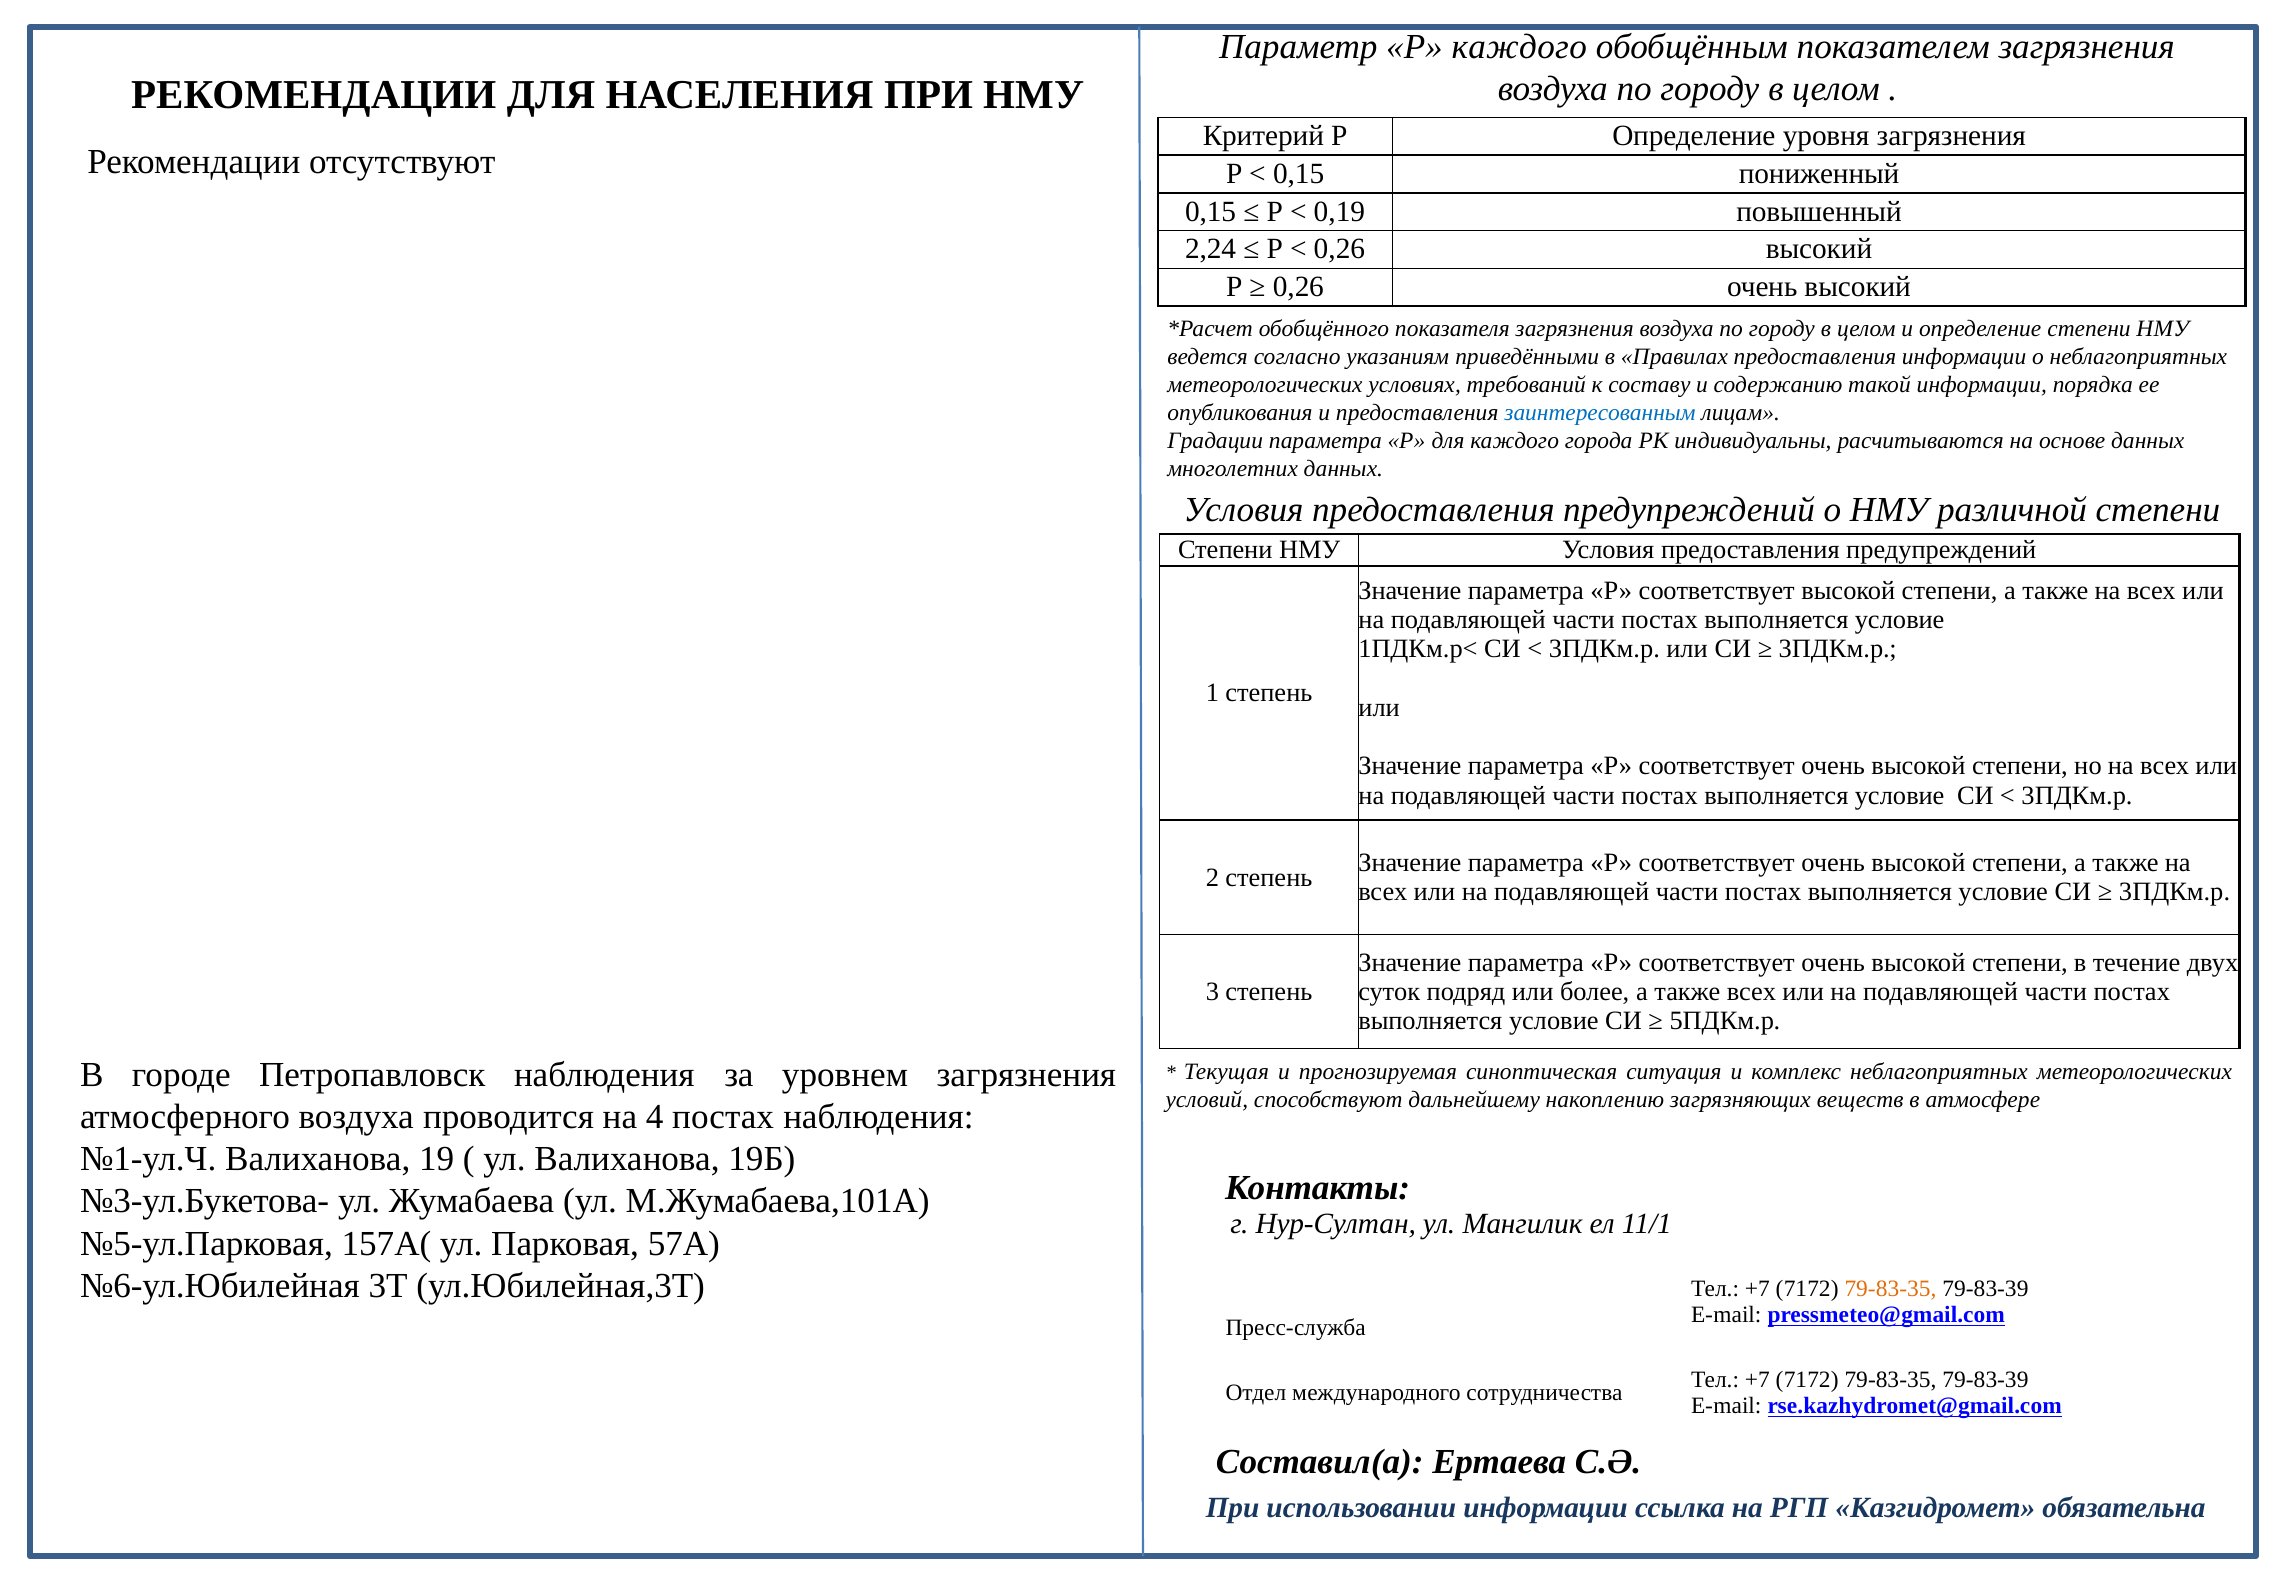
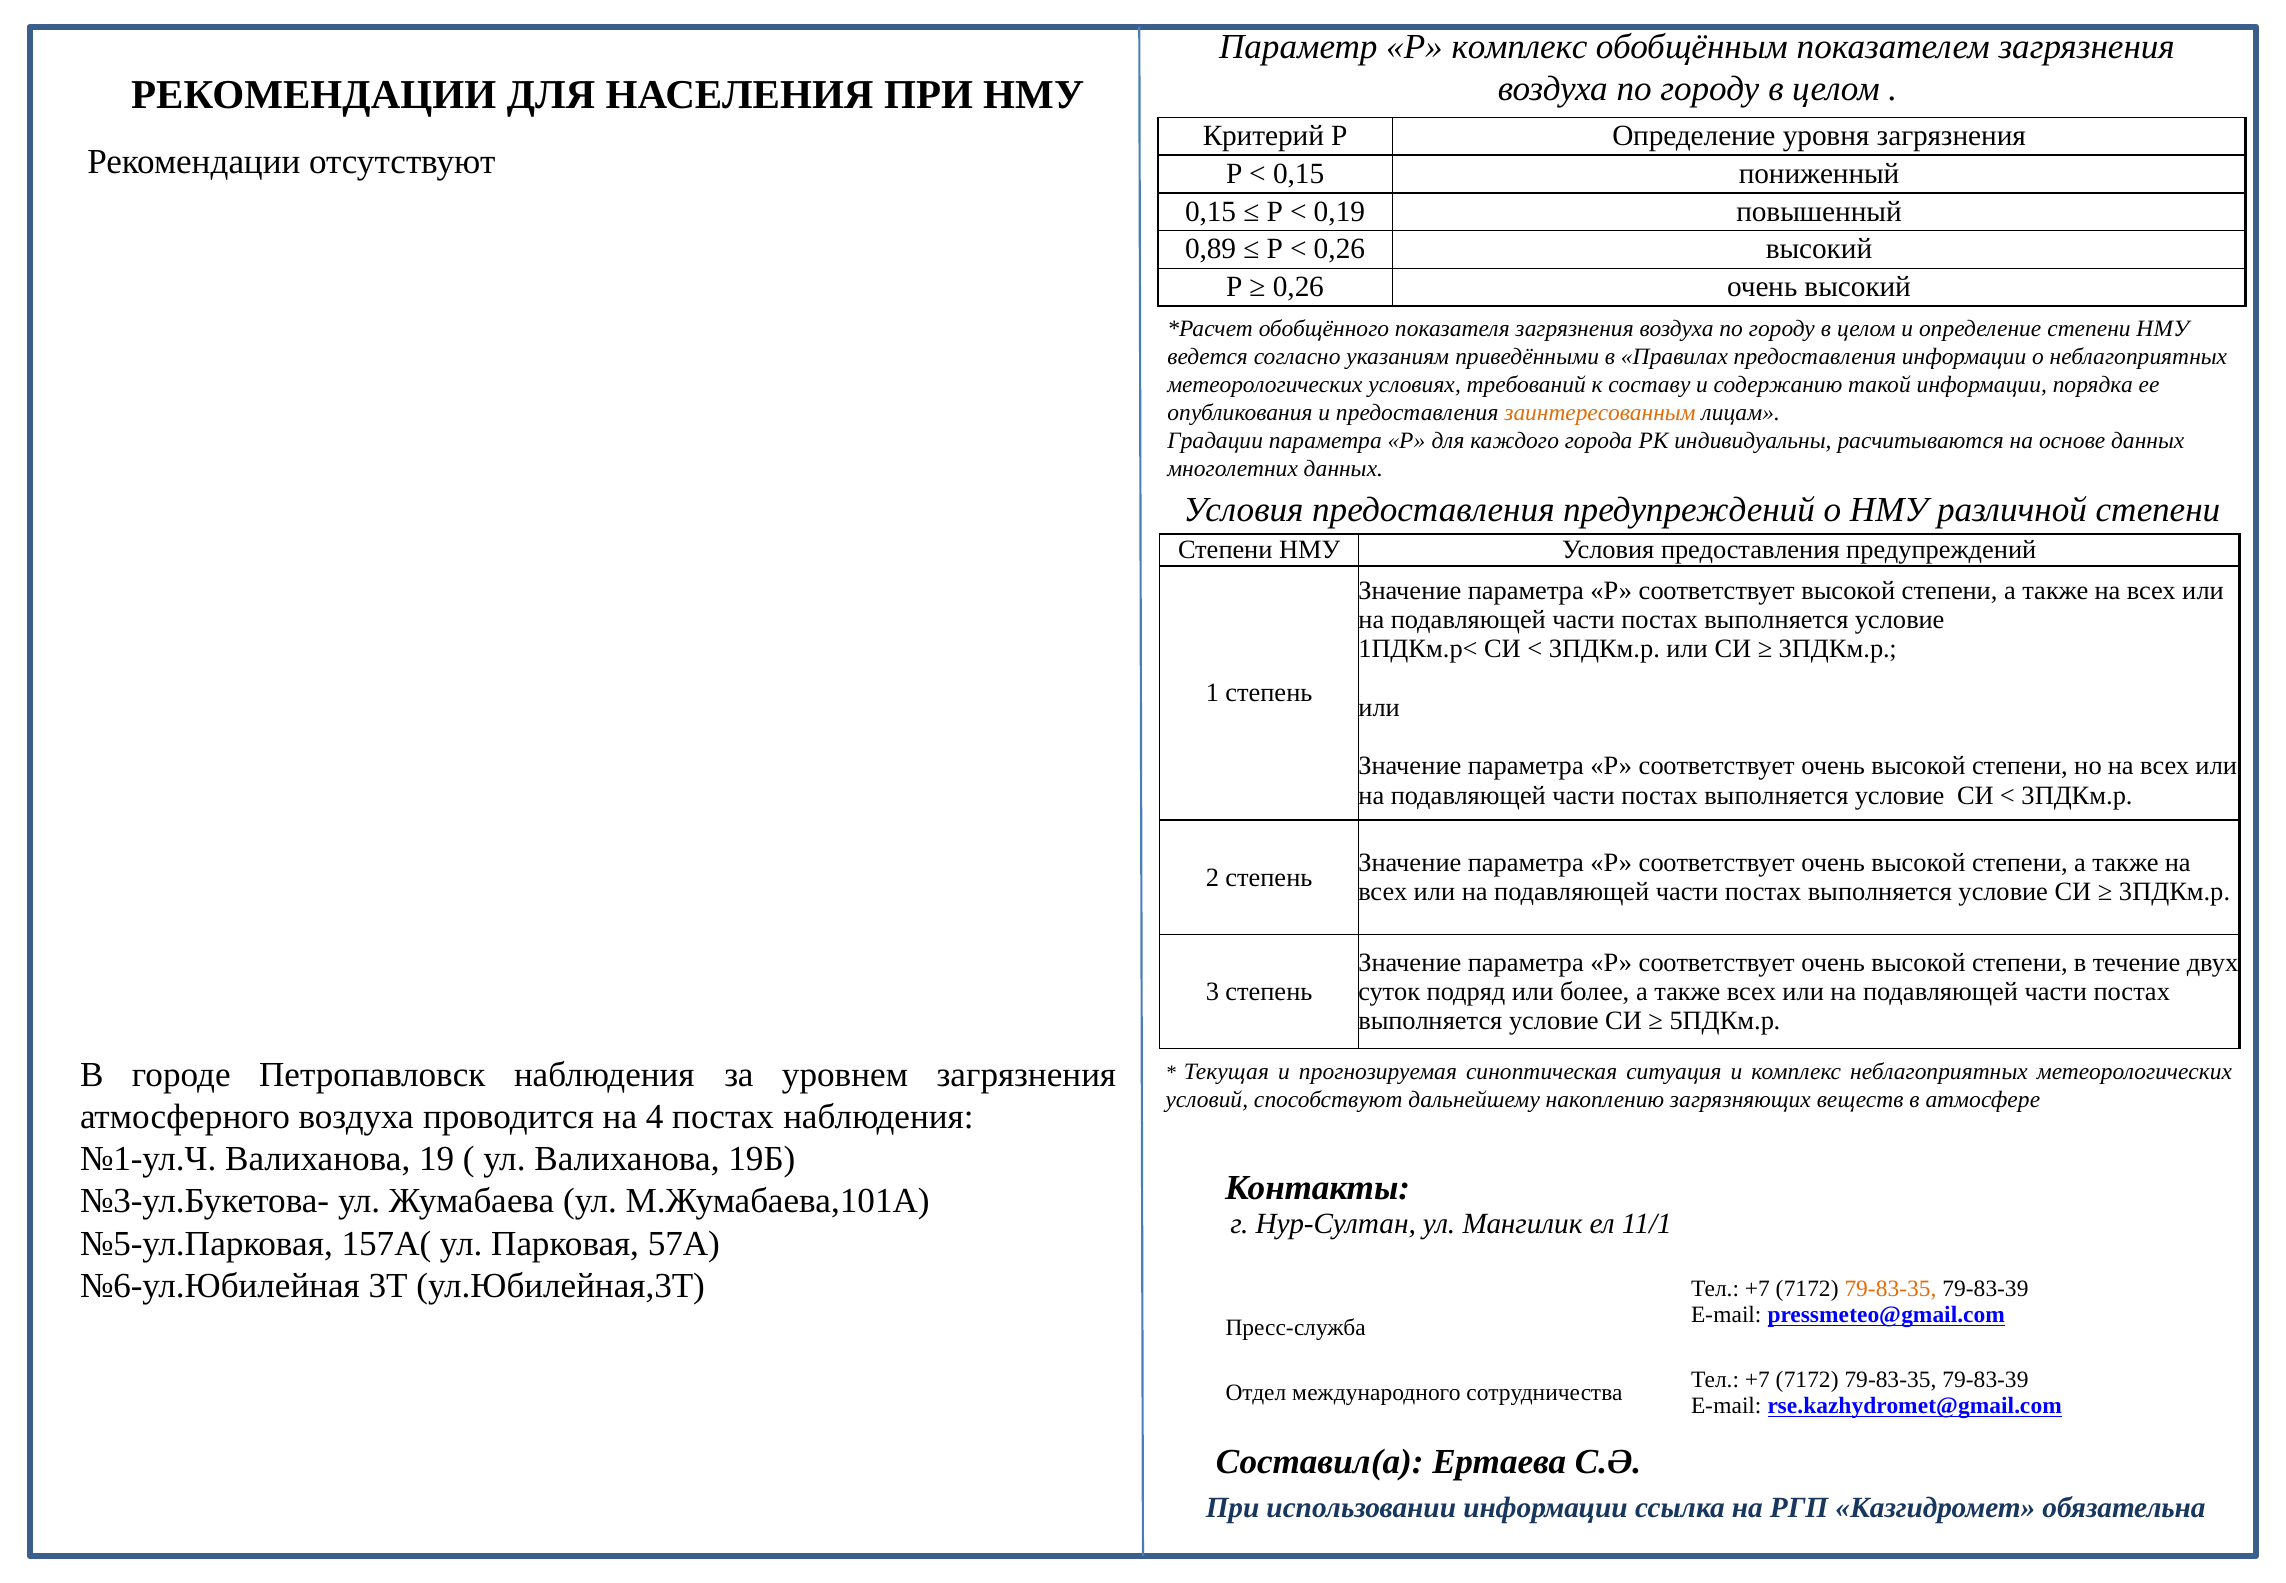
Р каждого: каждого -> комплекс
2,24: 2,24 -> 0,89
заинтересованным colour: blue -> orange
